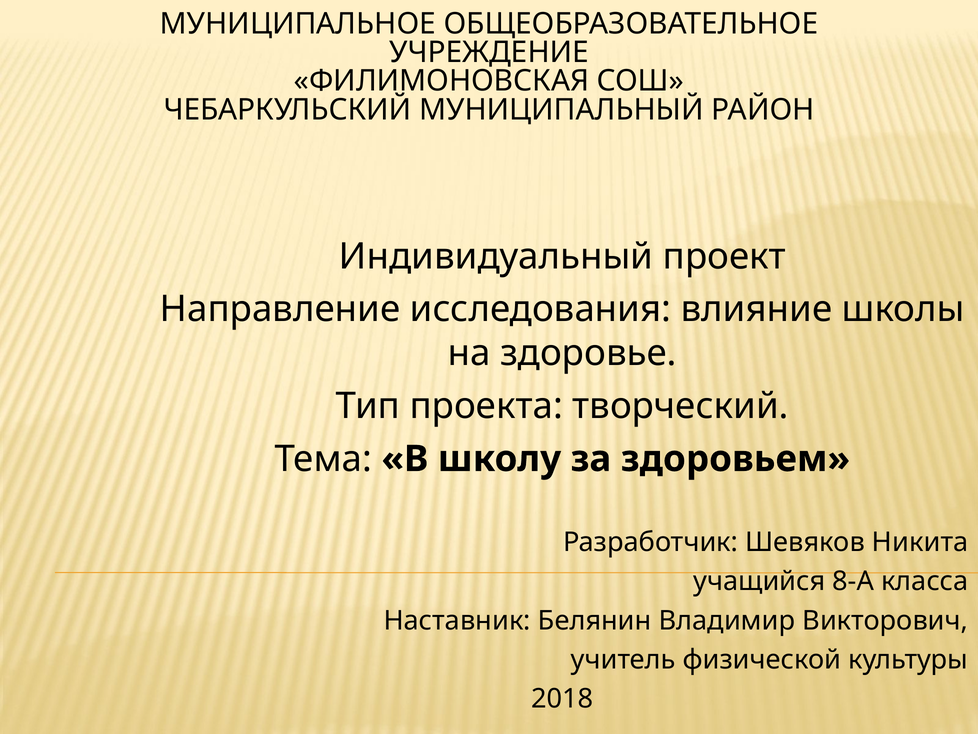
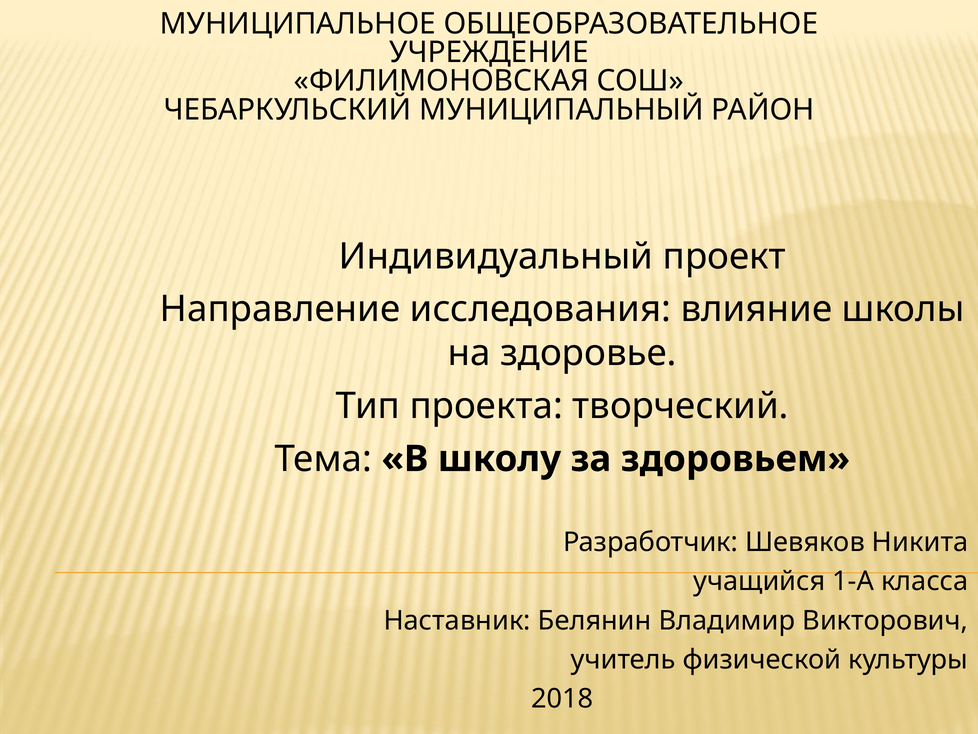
8-А: 8-А -> 1-А
